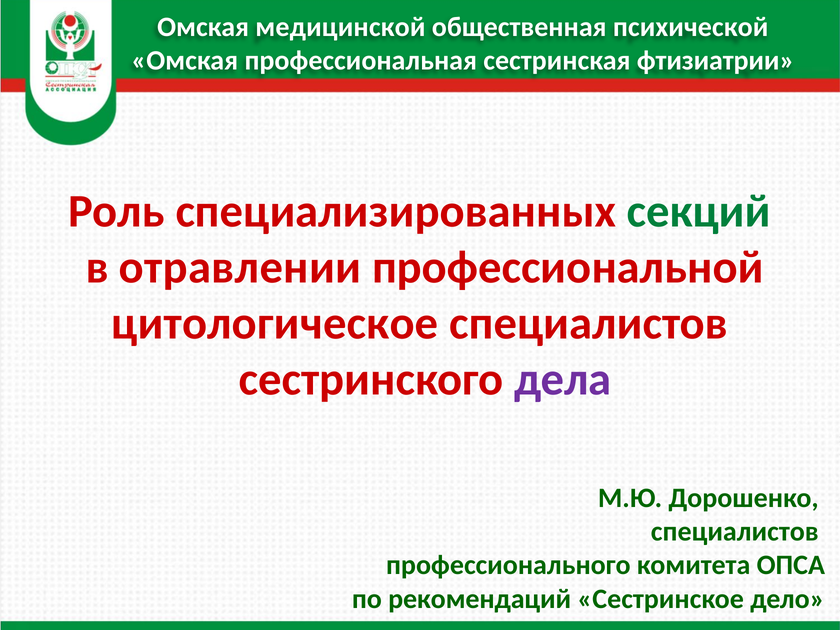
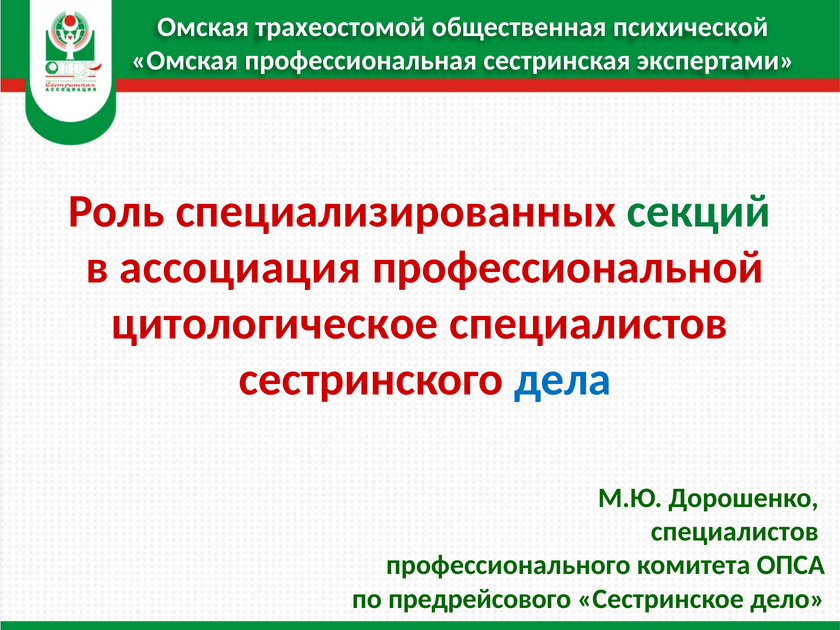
медицинской: медицинской -> трахеостомой
фтизиатрии: фтизиатрии -> экспертами
отравлении: отравлении -> ассоциация
дела colour: purple -> blue
рекомендаций: рекомендаций -> предрейсового
